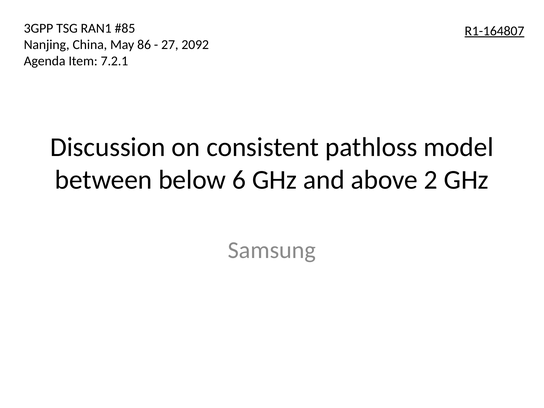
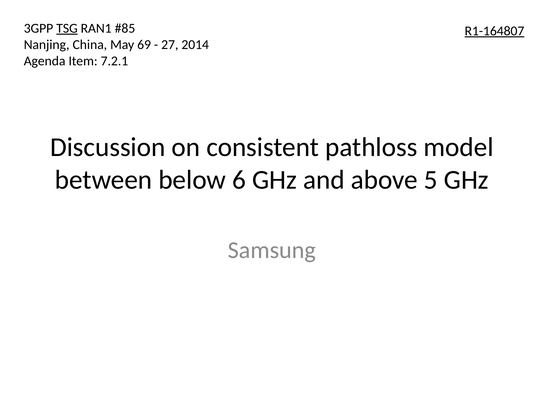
TSG underline: none -> present
86: 86 -> 69
2092: 2092 -> 2014
2: 2 -> 5
